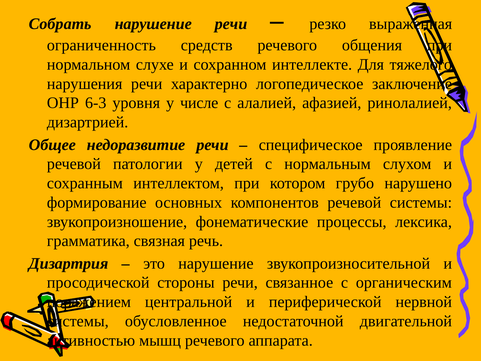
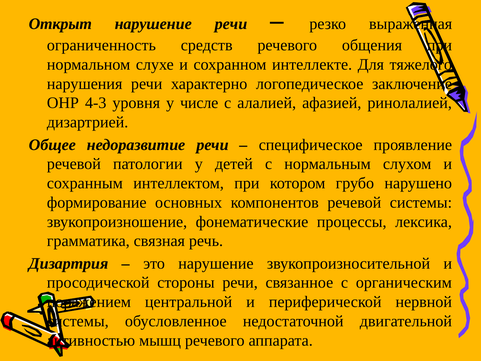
Собрать: Собрать -> Открыт
6-3: 6-3 -> 4-3
